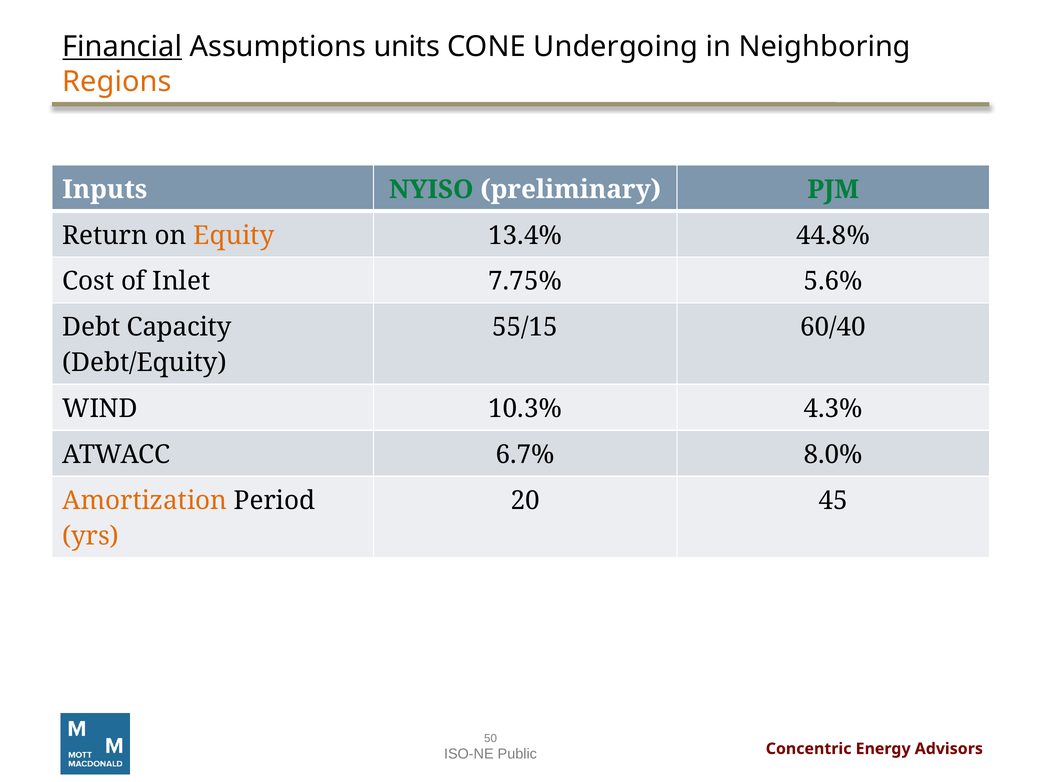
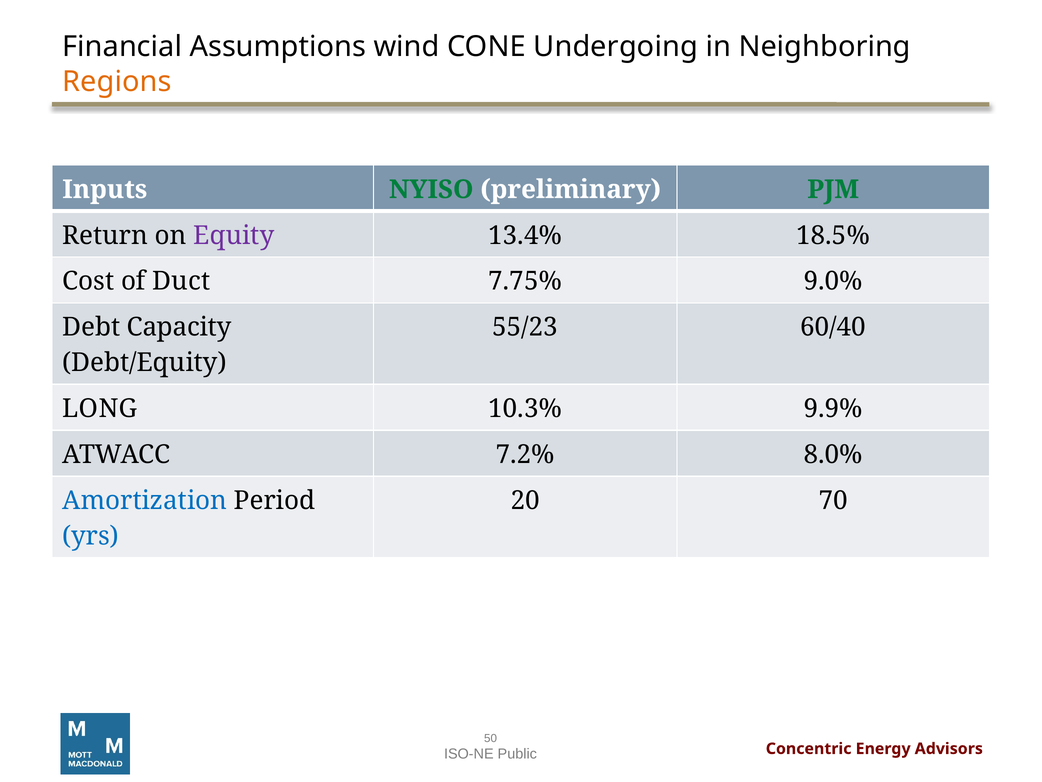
Financial underline: present -> none
units: units -> wind
Equity colour: orange -> purple
44.8%: 44.8% -> 18.5%
Inlet: Inlet -> Duct
5.6%: 5.6% -> 9.0%
55/15: 55/15 -> 55/23
WIND: WIND -> LONG
4.3%: 4.3% -> 9.9%
6.7%: 6.7% -> 7.2%
Amortization colour: orange -> blue
45: 45 -> 70
yrs colour: orange -> blue
